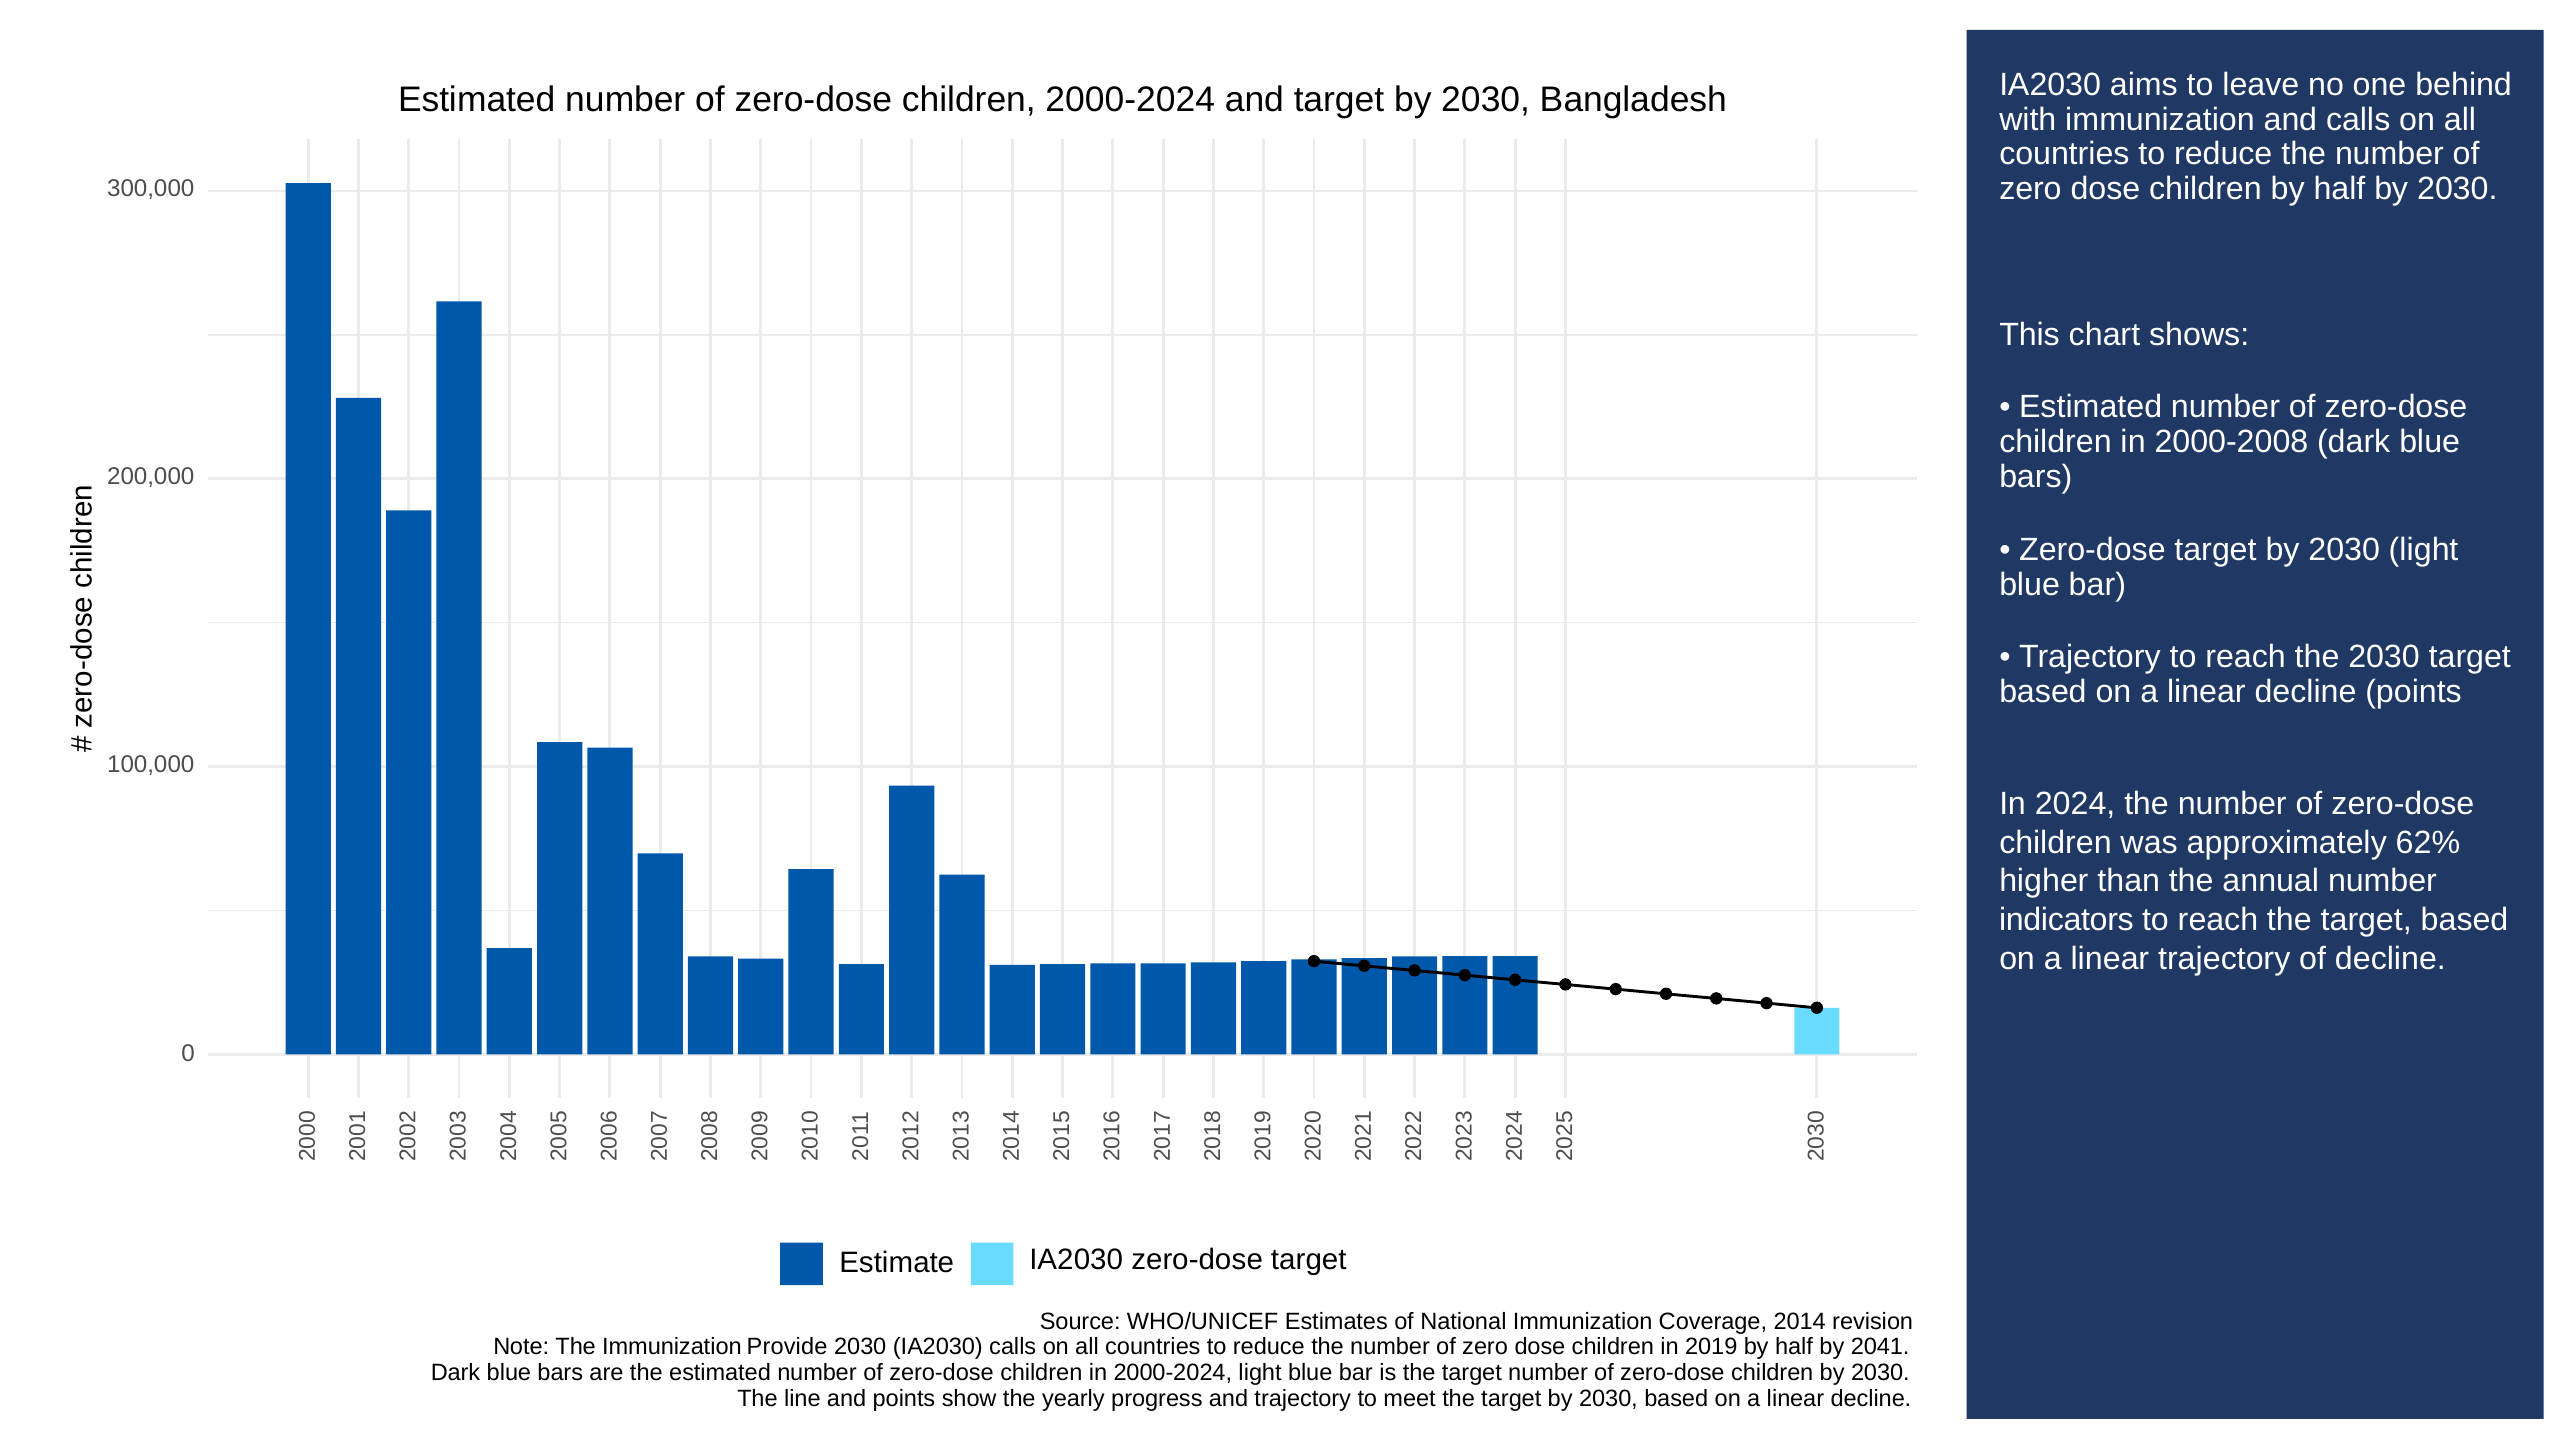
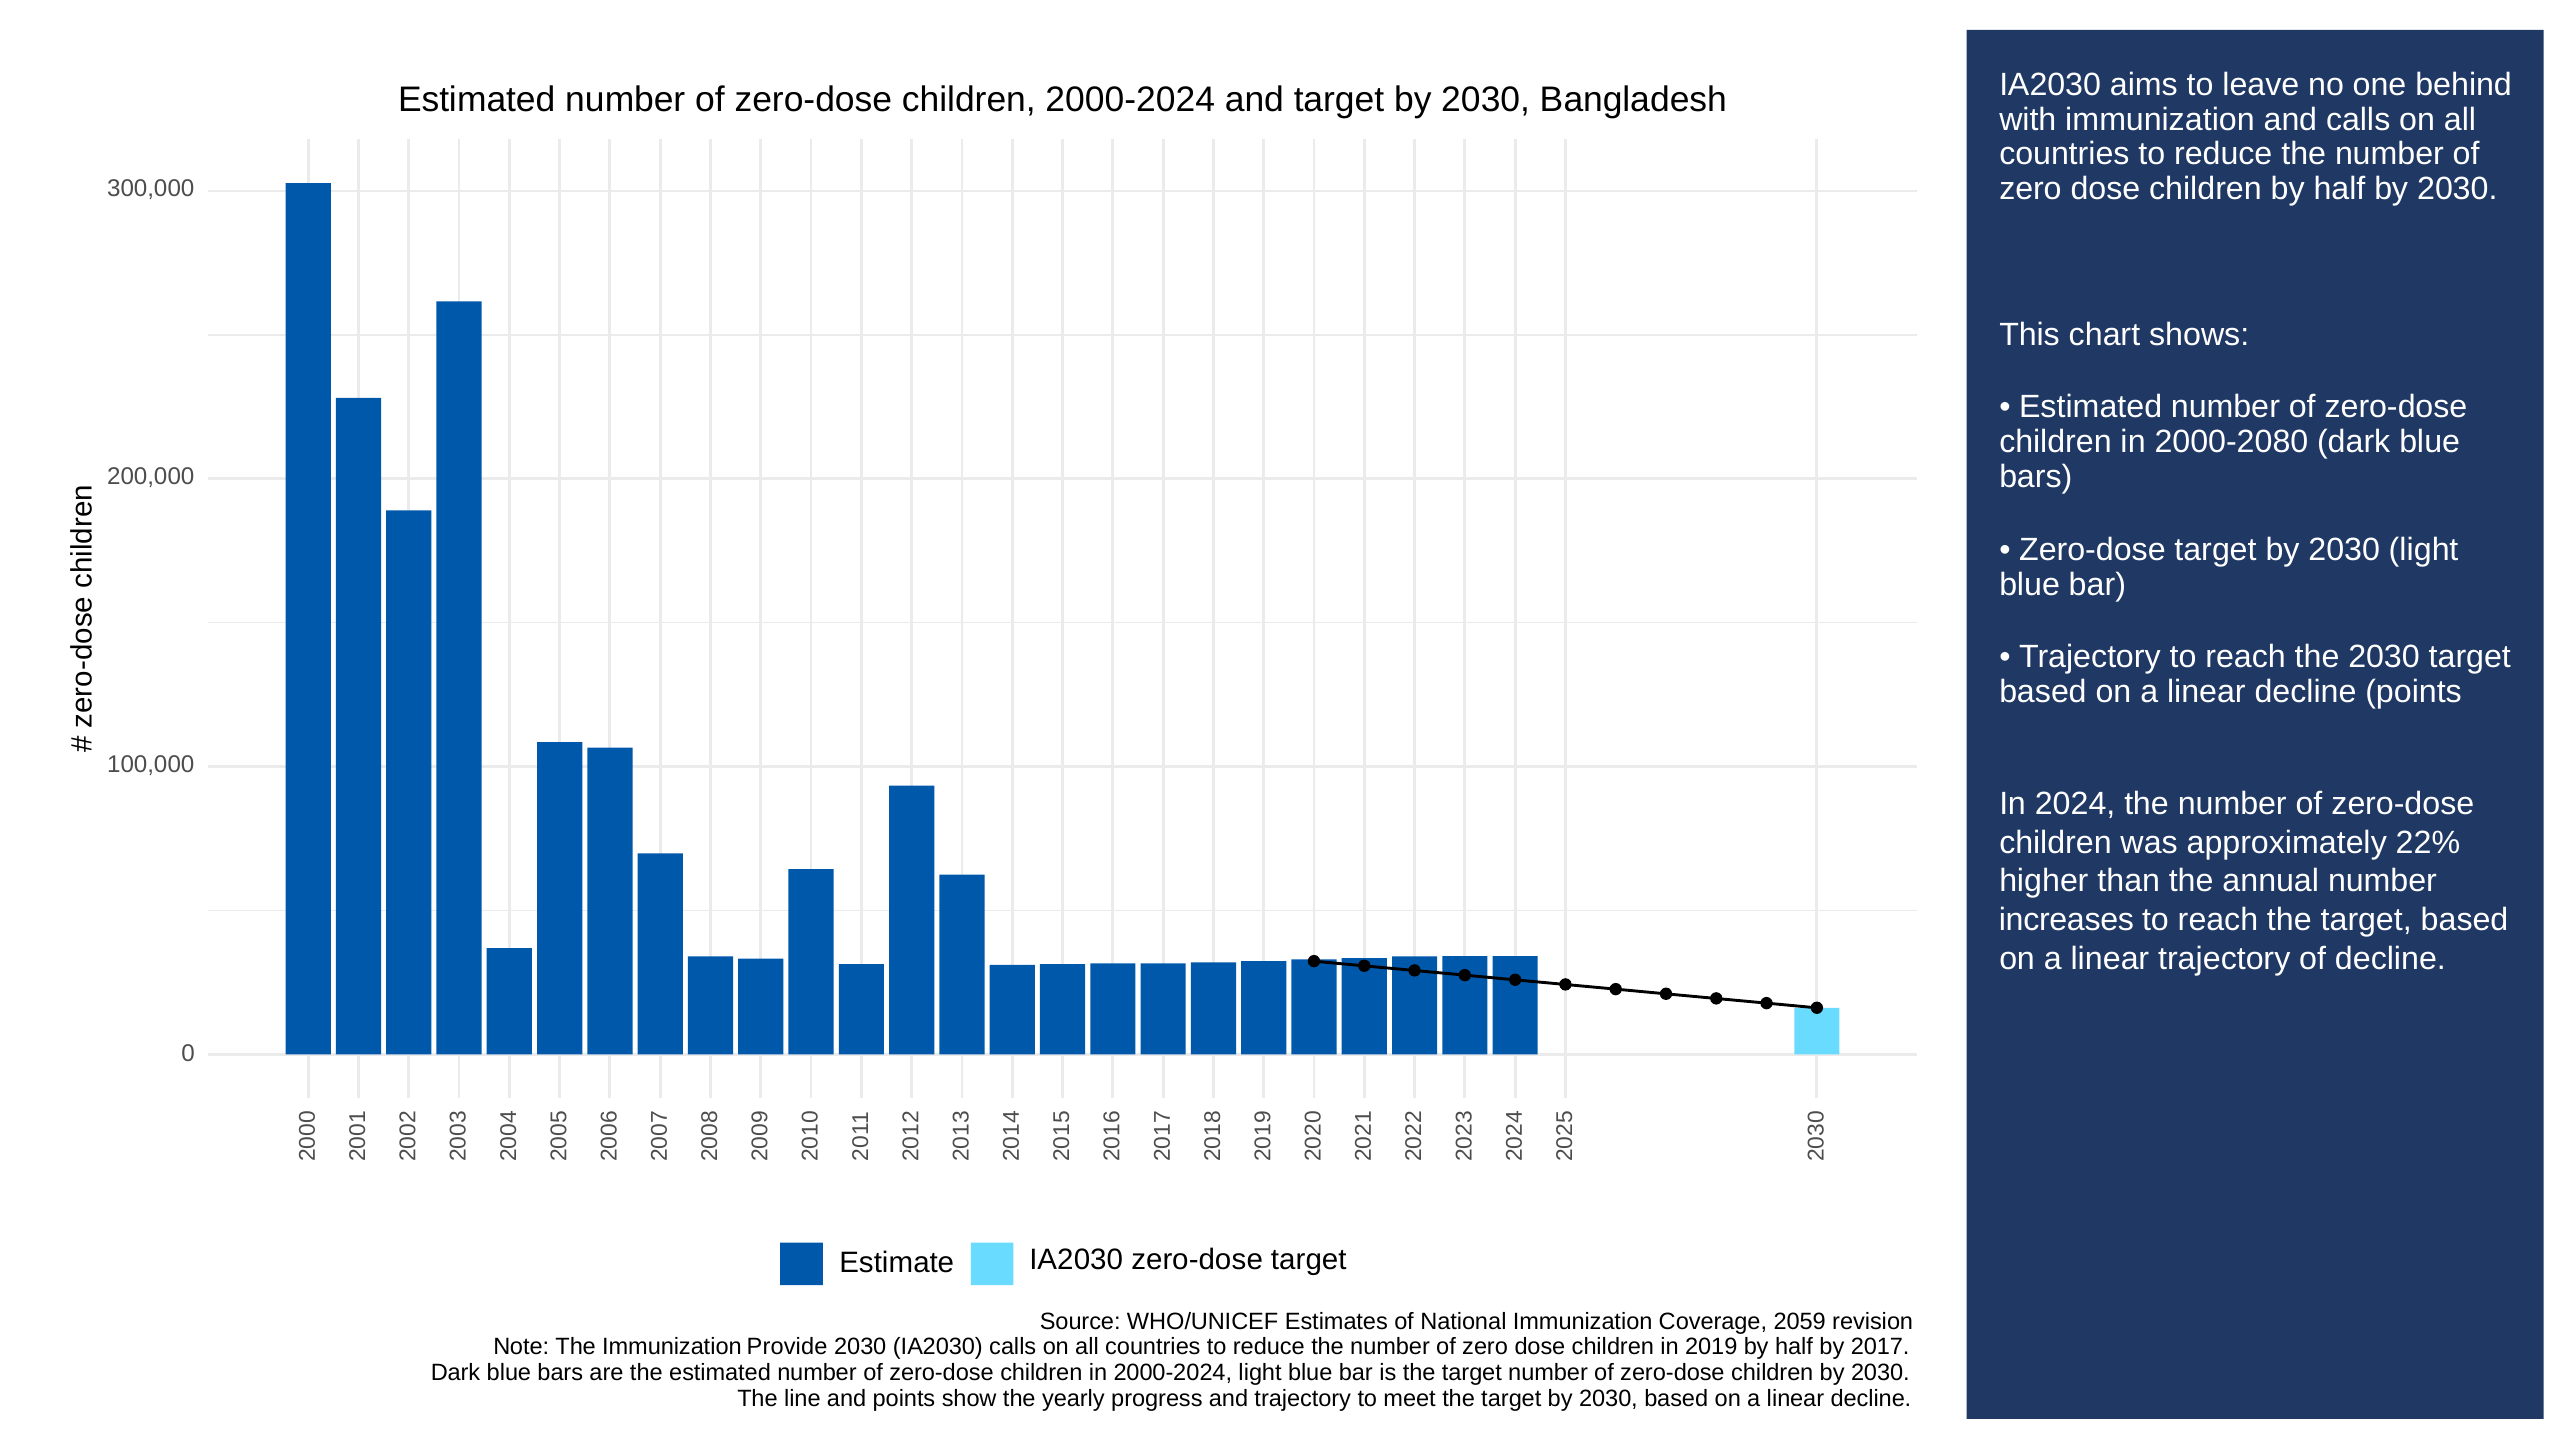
2000-2008: 2000-2008 -> 2000-2080
62%: 62% -> 22%
indicators: indicators -> increases
2014: 2014 -> 2059
2041: 2041 -> 2017
